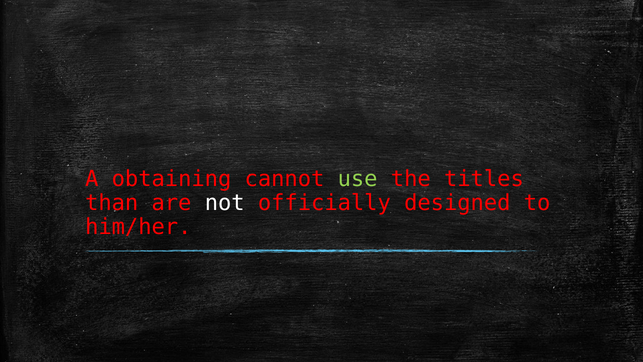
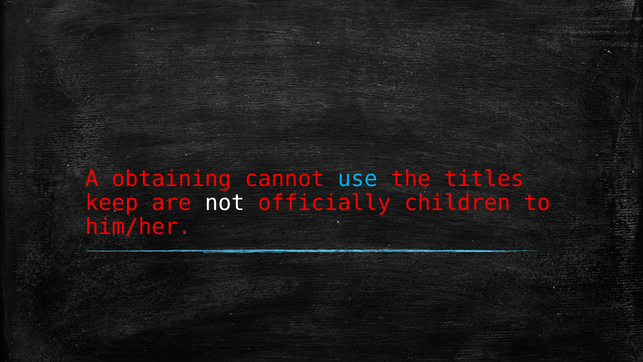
use colour: light green -> light blue
than: than -> keep
designed: designed -> children
